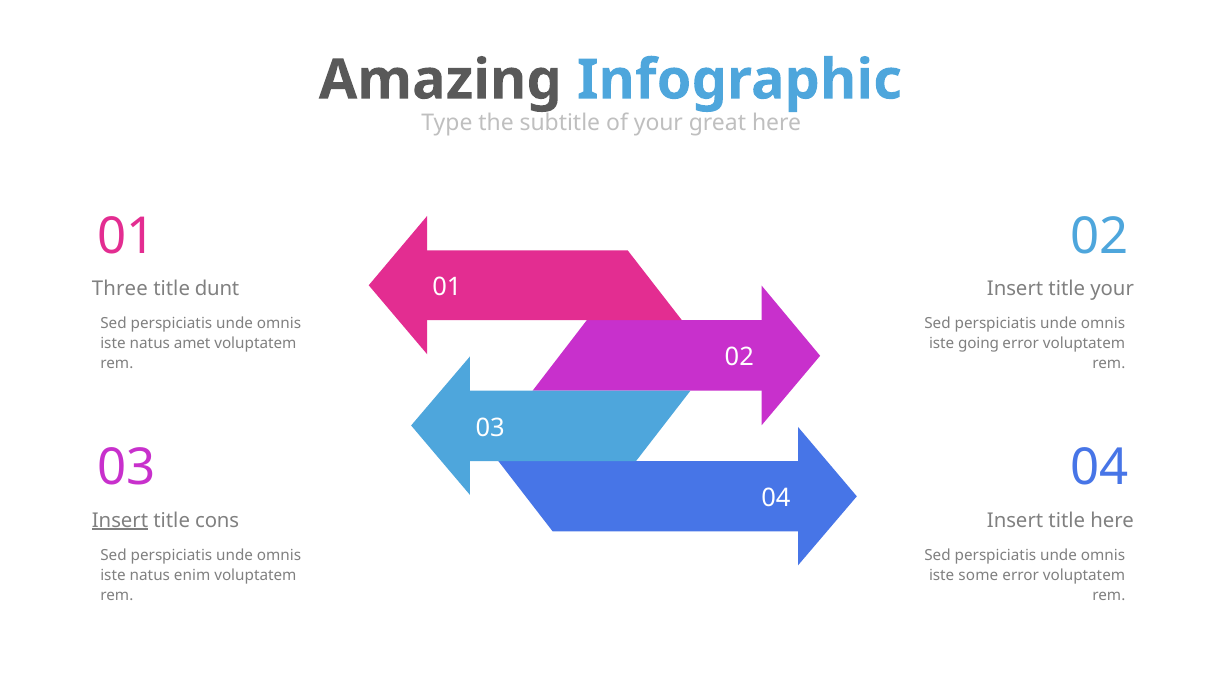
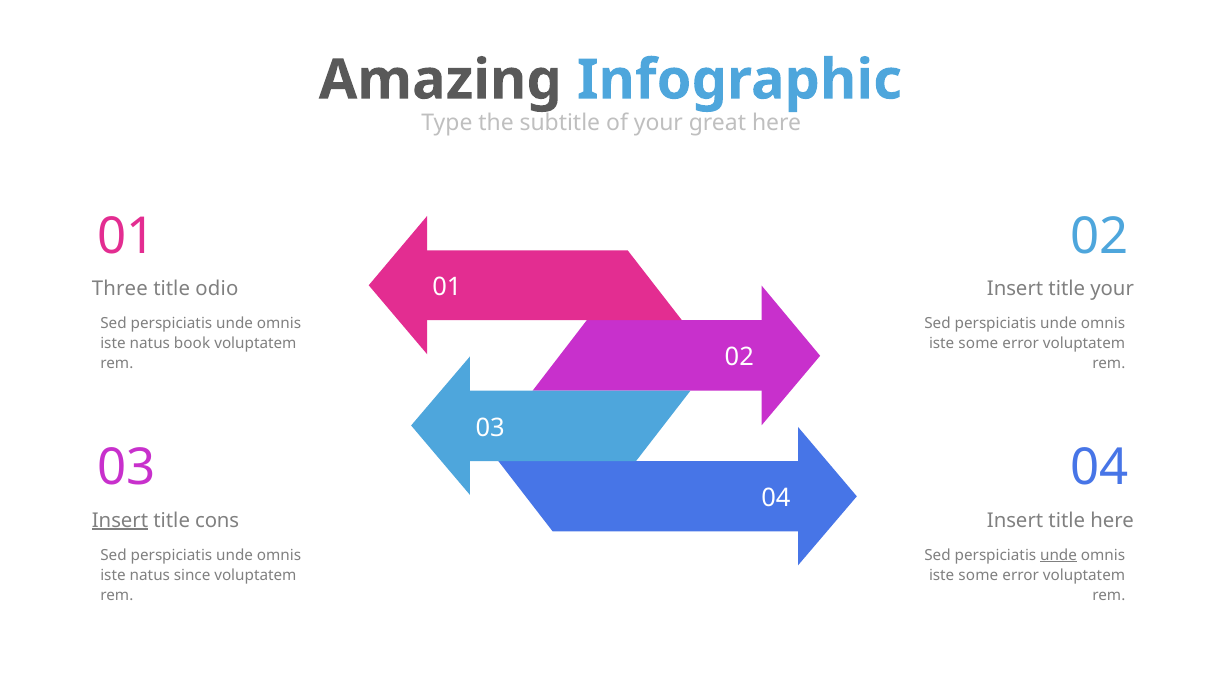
dunt: dunt -> odio
amet: amet -> book
going at (979, 343): going -> some
unde at (1059, 555) underline: none -> present
enim: enim -> since
